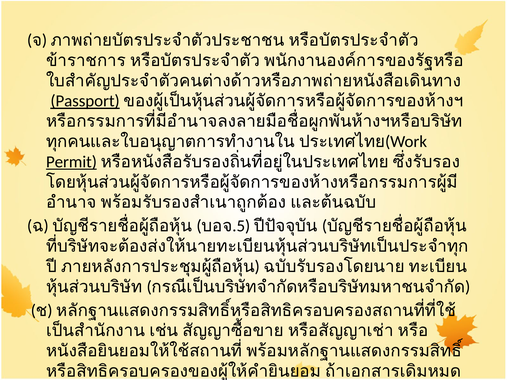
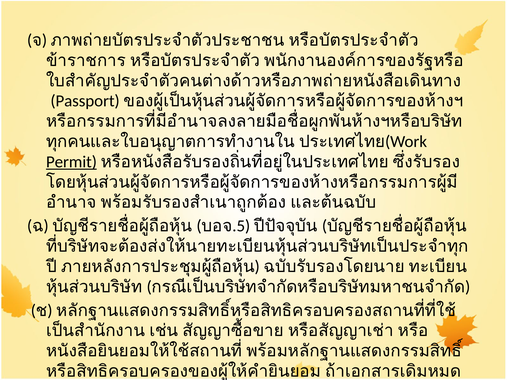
Passport underline: present -> none
